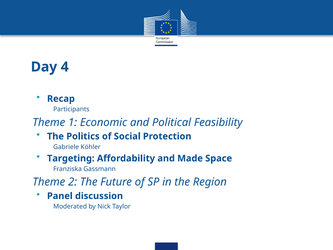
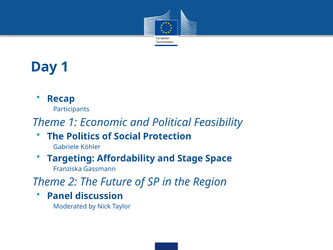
Day 4: 4 -> 1
Made: Made -> Stage
